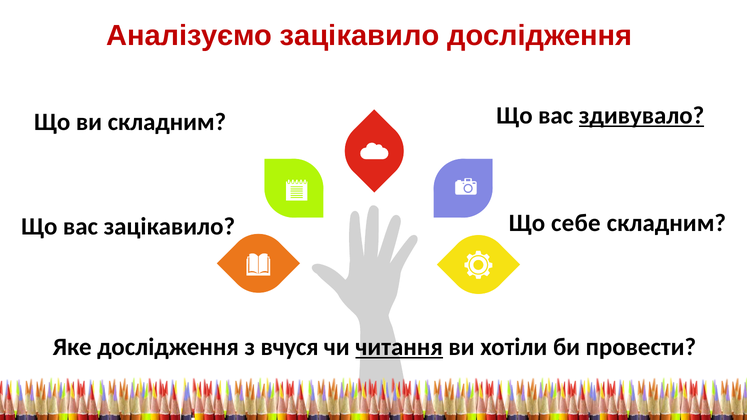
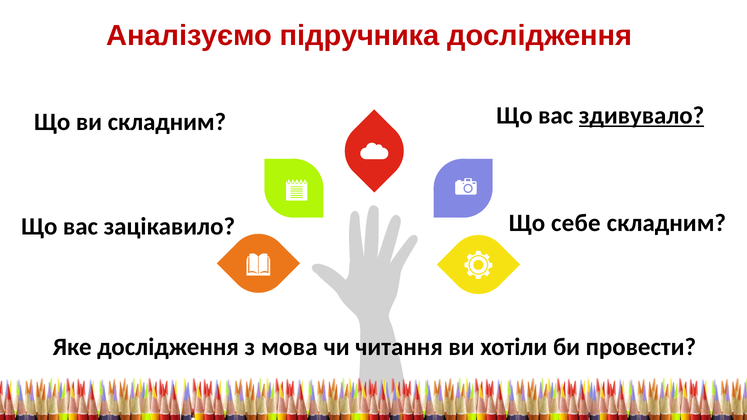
Аналізуємо зацікавило: зацікавило -> підручника
вчуся: вчуся -> мова
читання underline: present -> none
